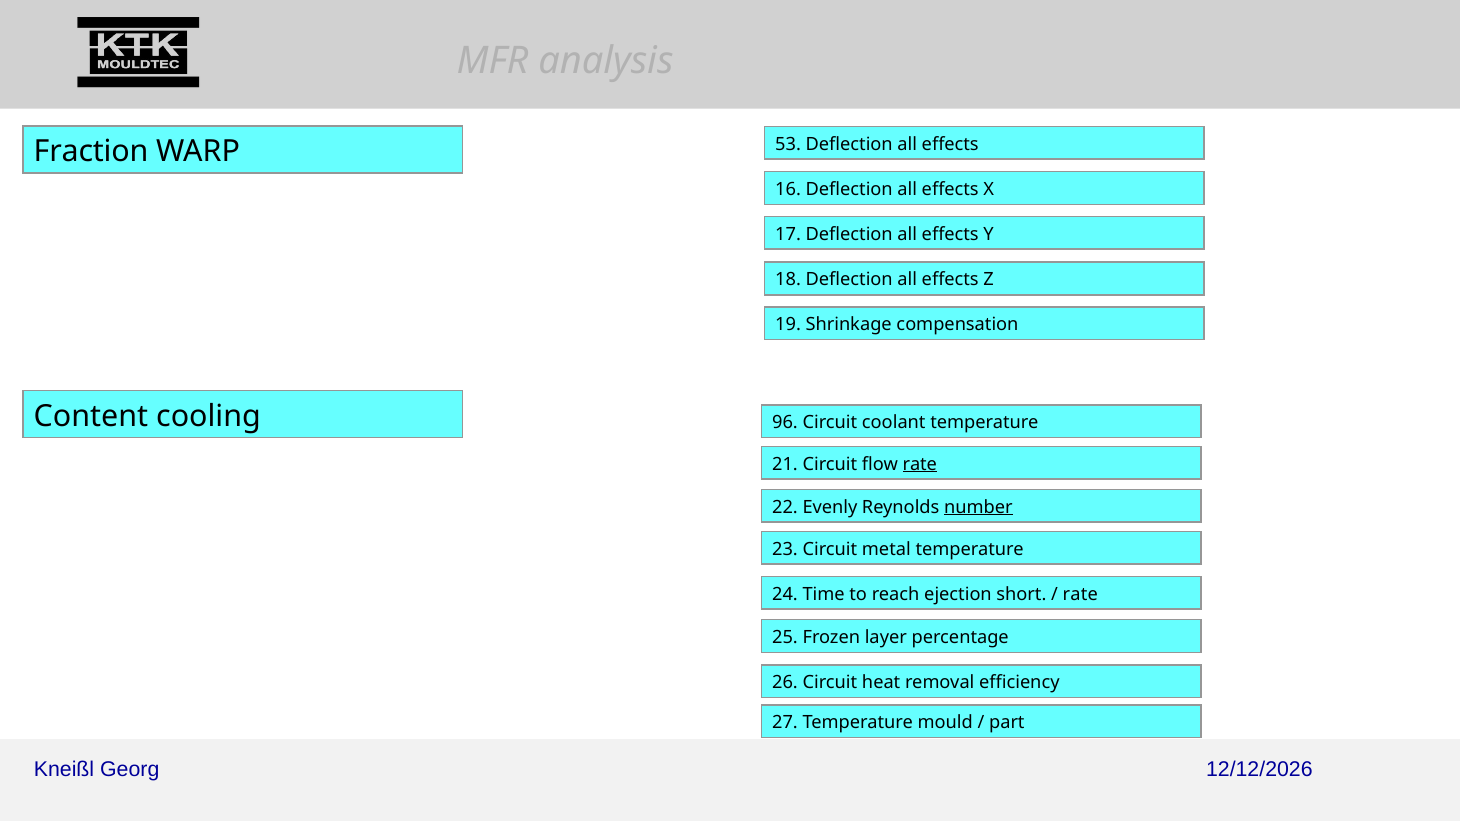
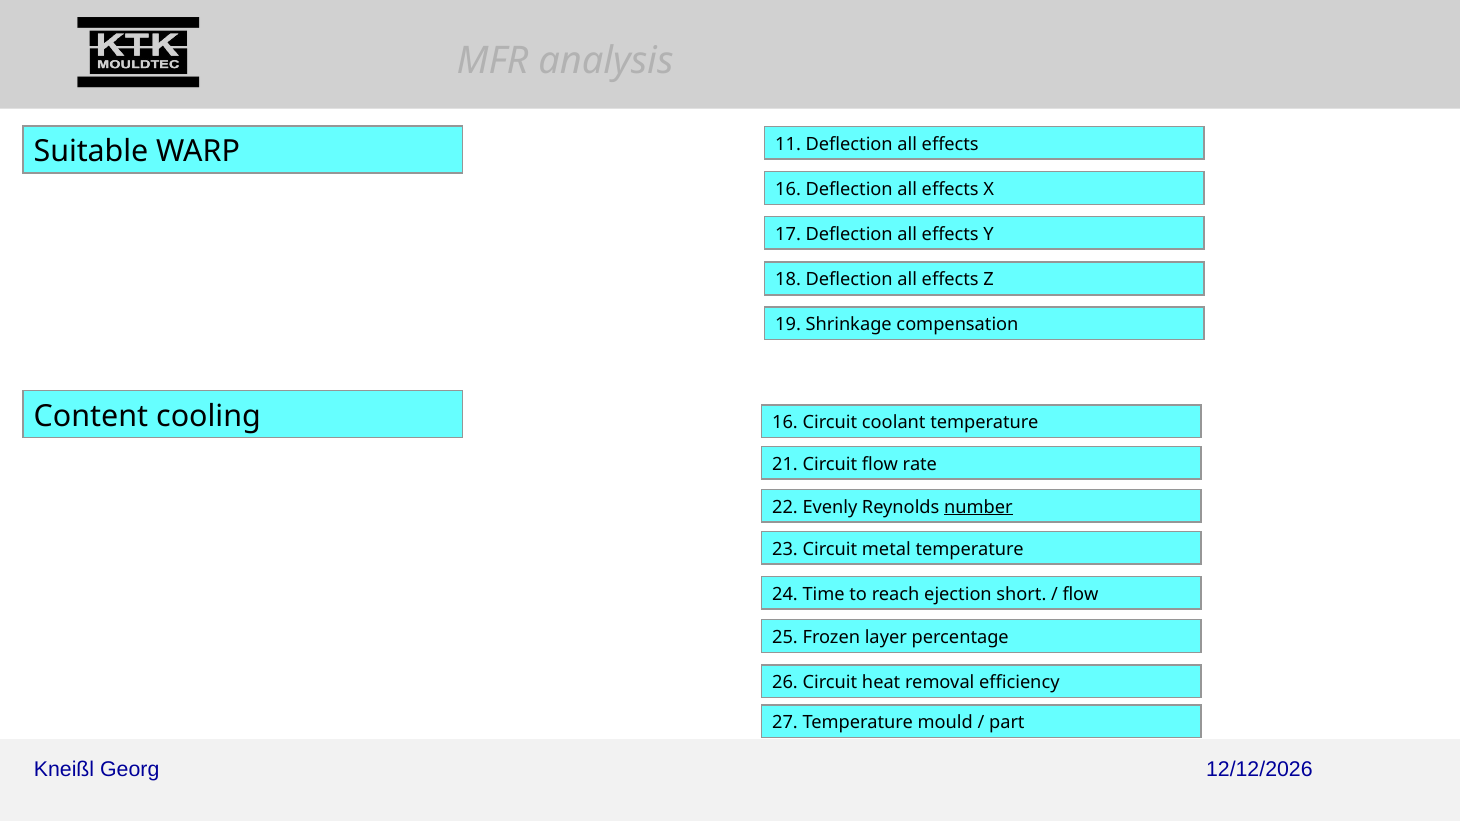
Fraction: Fraction -> Suitable
53: 53 -> 11
cooling 96: 96 -> 16
rate at (920, 464) underline: present -> none
rate at (1080, 594): rate -> flow
